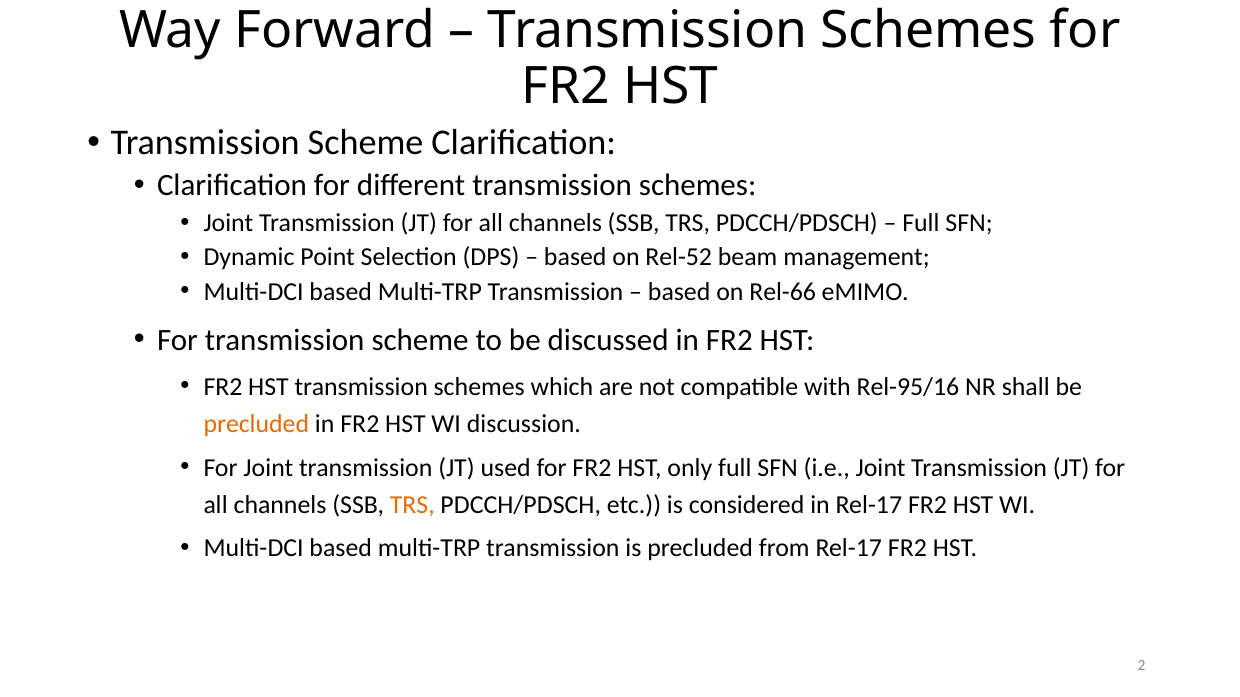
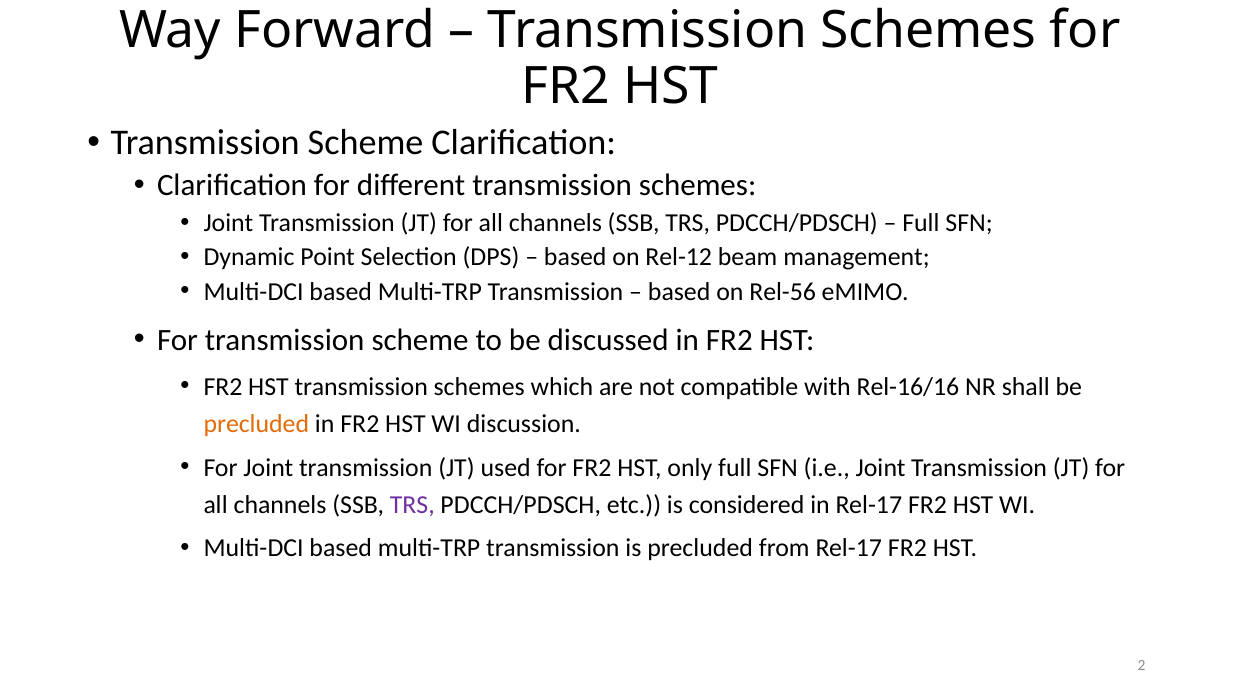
Rel-52: Rel-52 -> Rel-12
Rel-66: Rel-66 -> Rel-56
Rel-95/16: Rel-95/16 -> Rel-16/16
TRS at (412, 505) colour: orange -> purple
